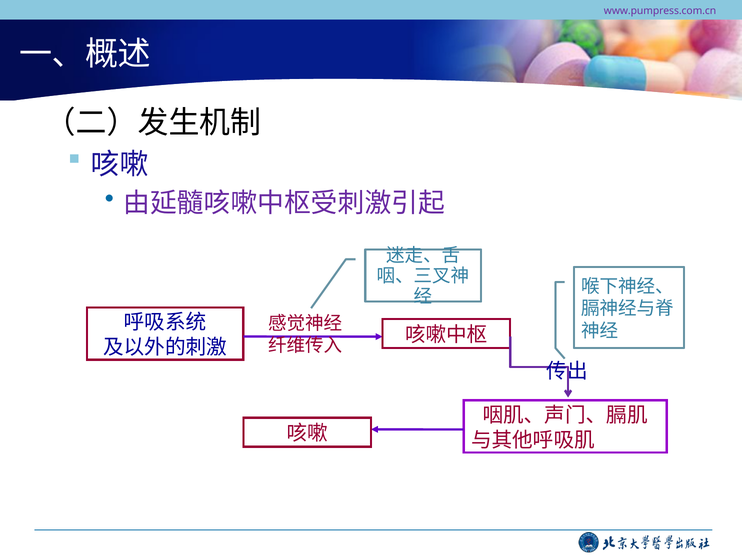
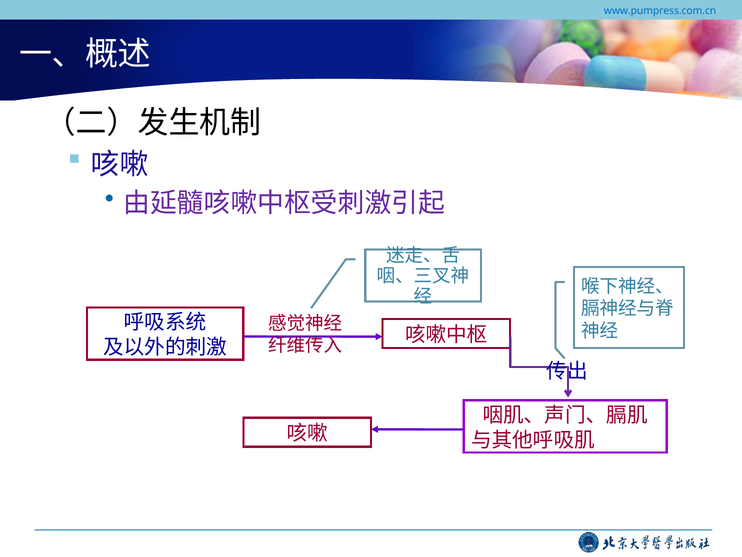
www.pumpress.com.cn colour: purple -> blue
